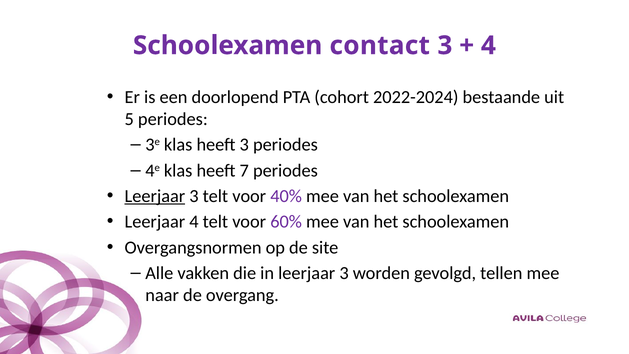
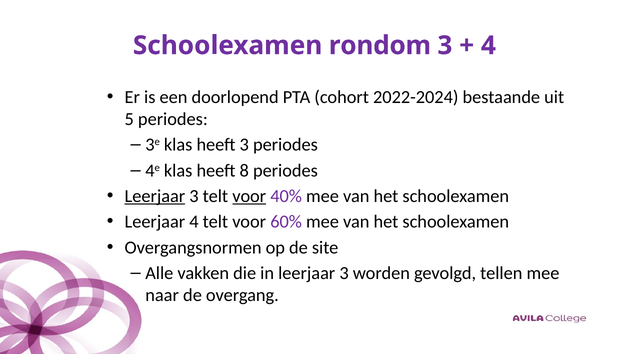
contact: contact -> rondom
7: 7 -> 8
voor at (249, 196) underline: none -> present
